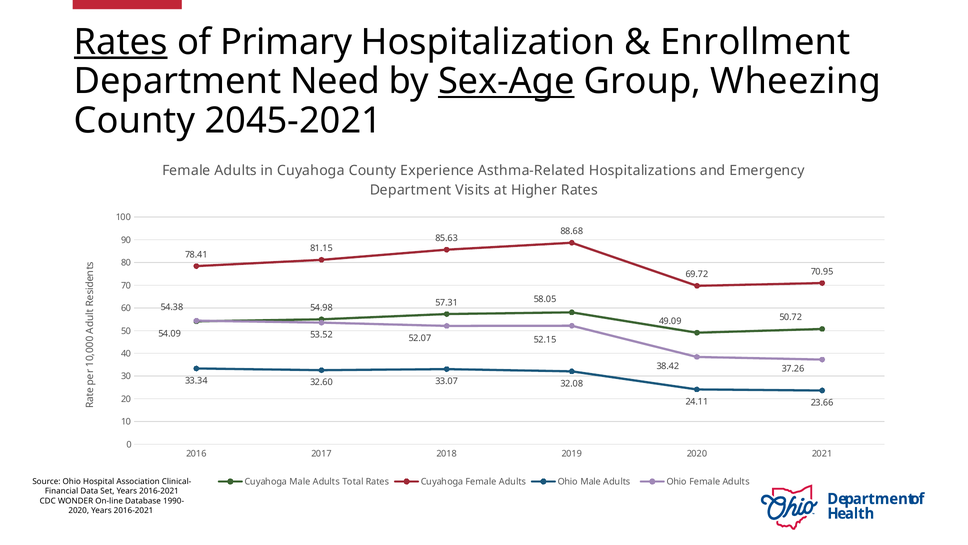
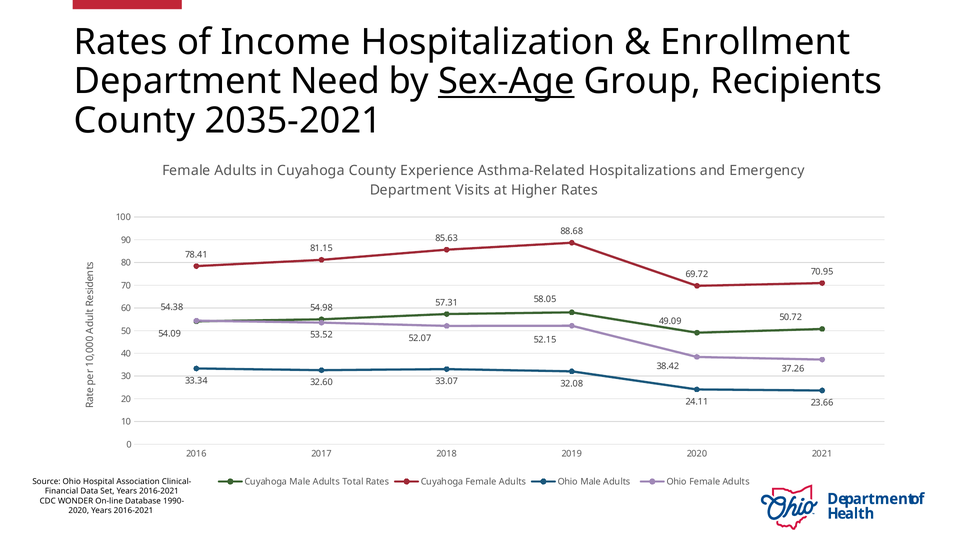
Rates at (121, 42) underline: present -> none
Primary: Primary -> Income
Wheezing: Wheezing -> Recipients
2045-2021: 2045-2021 -> 2035-2021
